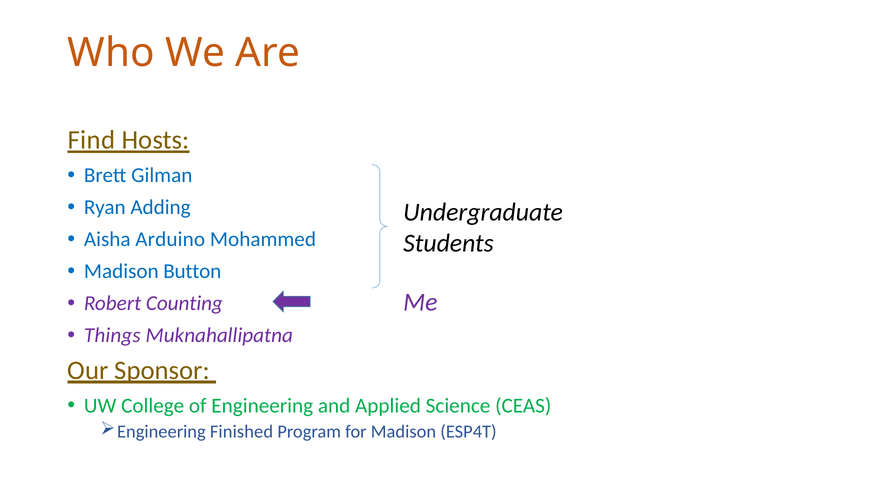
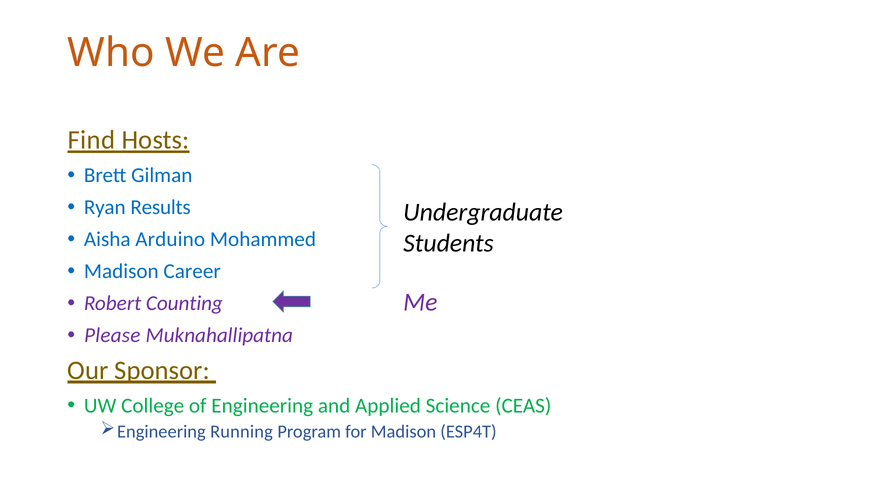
Adding: Adding -> Results
Button: Button -> Career
Things: Things -> Please
Finished: Finished -> Running
